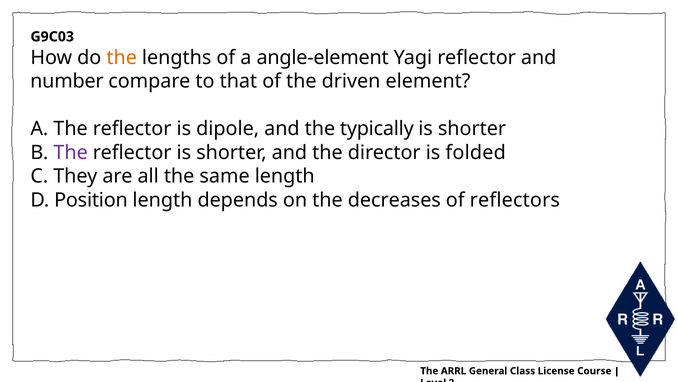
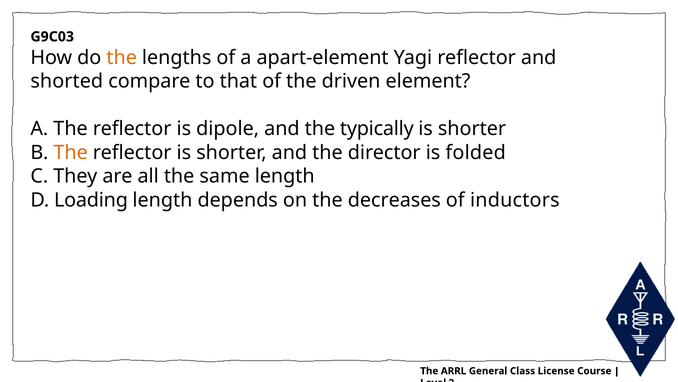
angle-element: angle-element -> apart-element
number: number -> shorted
The at (71, 152) colour: purple -> orange
Position: Position -> Loading
reflectors: reflectors -> inductors
